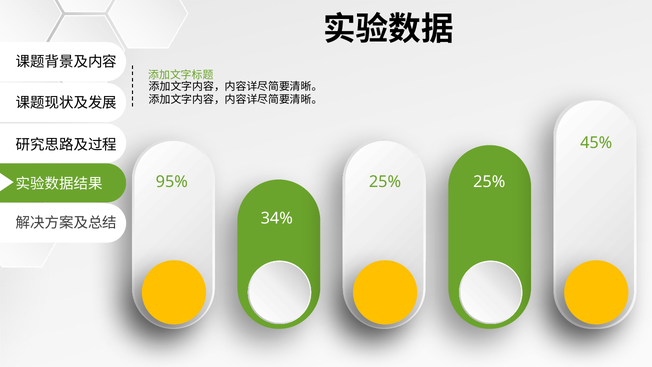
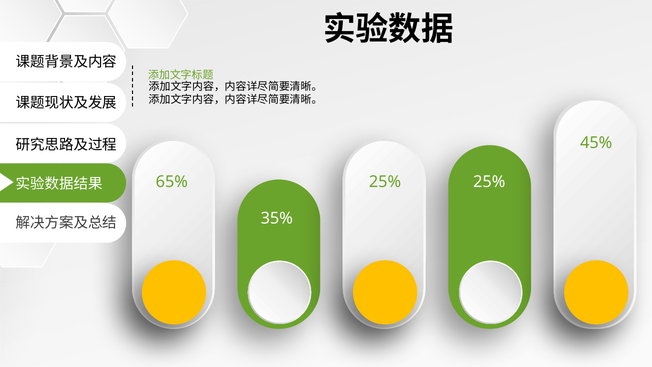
95%: 95% -> 65%
34%: 34% -> 35%
